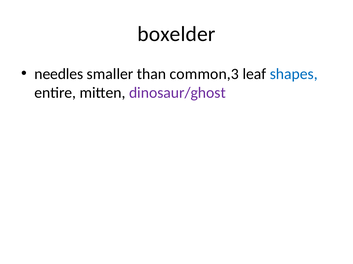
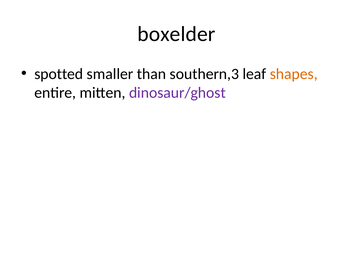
needles: needles -> spotted
common,3: common,3 -> southern,3
shapes colour: blue -> orange
